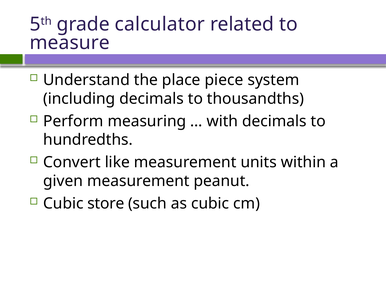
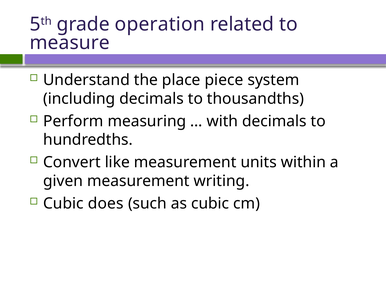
calculator: calculator -> operation
peanut: peanut -> writing
store: store -> does
